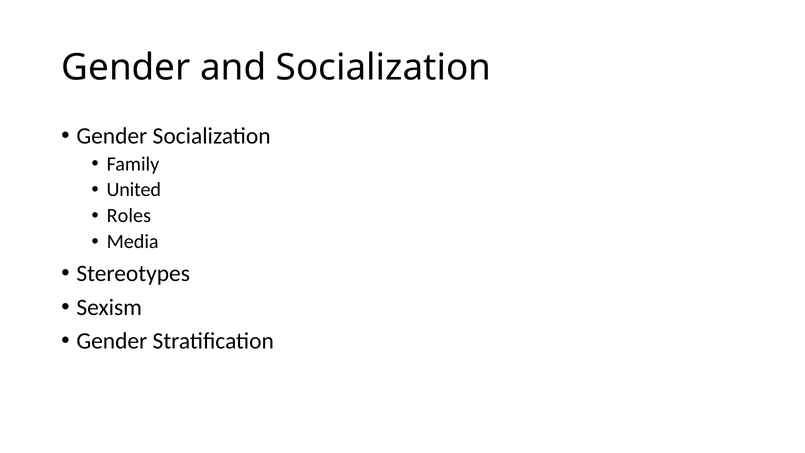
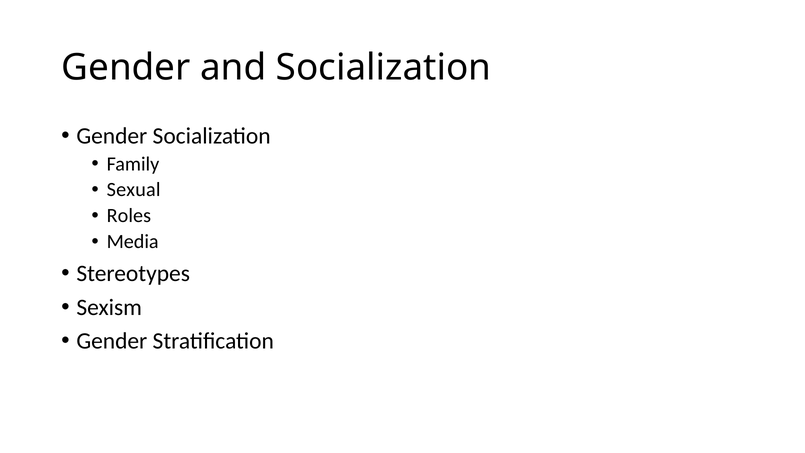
United: United -> Sexual
